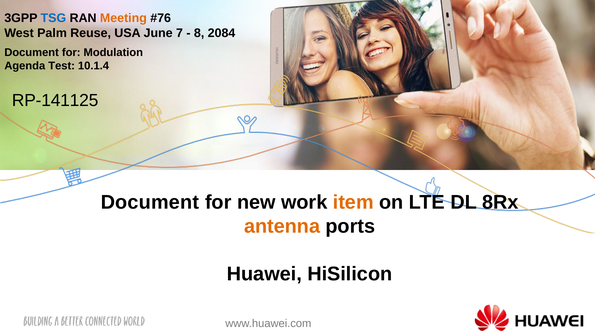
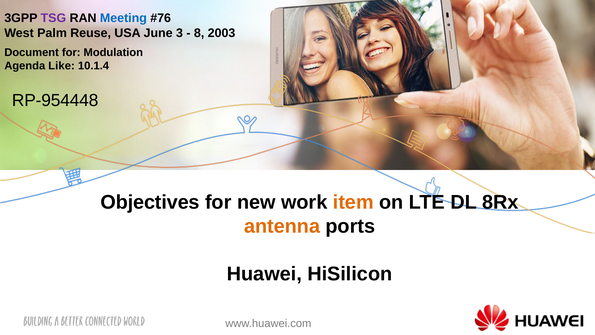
TSG colour: blue -> purple
Meeting colour: orange -> blue
7: 7 -> 3
2084: 2084 -> 2003
Test: Test -> Like
RP-141125: RP-141125 -> RP-954448
Document at (150, 202): Document -> Objectives
